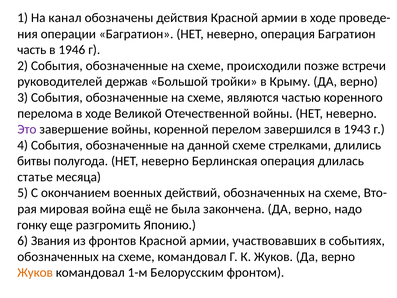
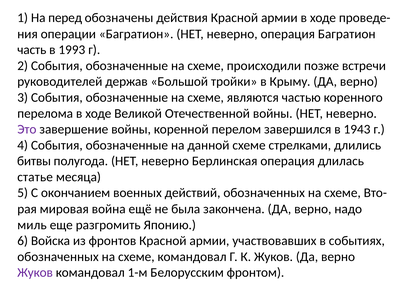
канал: канал -> перед
1946: 1946 -> 1993
гонку: гонку -> миль
Звания: Звания -> Войска
Жуков at (35, 272) colour: orange -> purple
